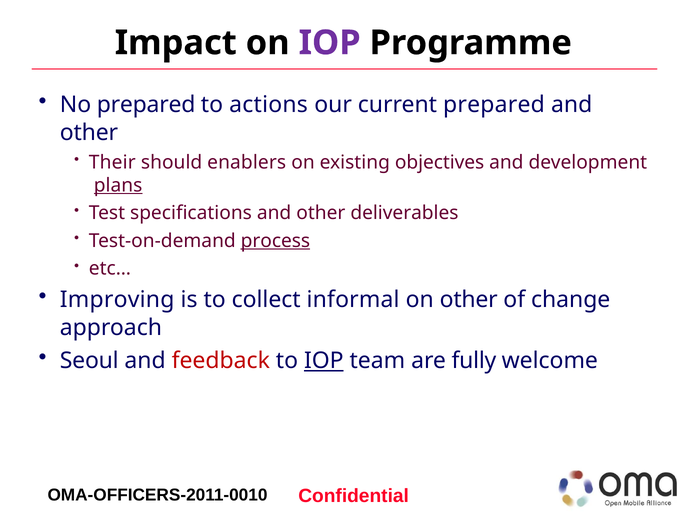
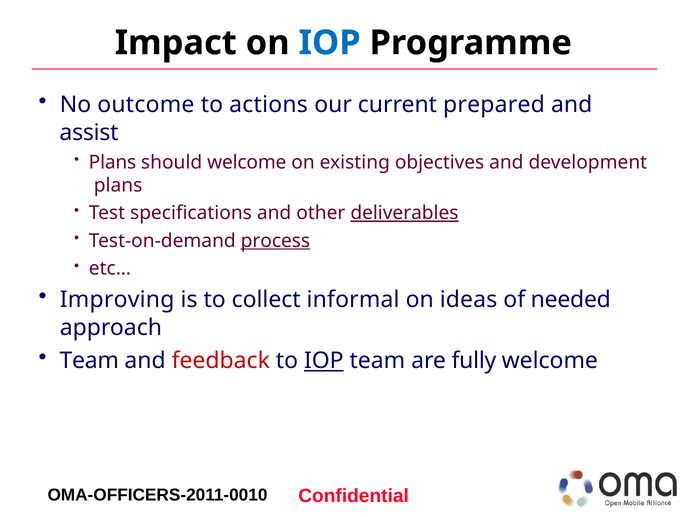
IOP at (330, 43) colour: purple -> blue
No prepared: prepared -> outcome
other at (89, 132): other -> assist
Their at (112, 162): Their -> Plans
should enablers: enablers -> welcome
plans at (118, 185) underline: present -> none
deliverables underline: none -> present
on other: other -> ideas
change: change -> needed
Seoul at (89, 361): Seoul -> Team
